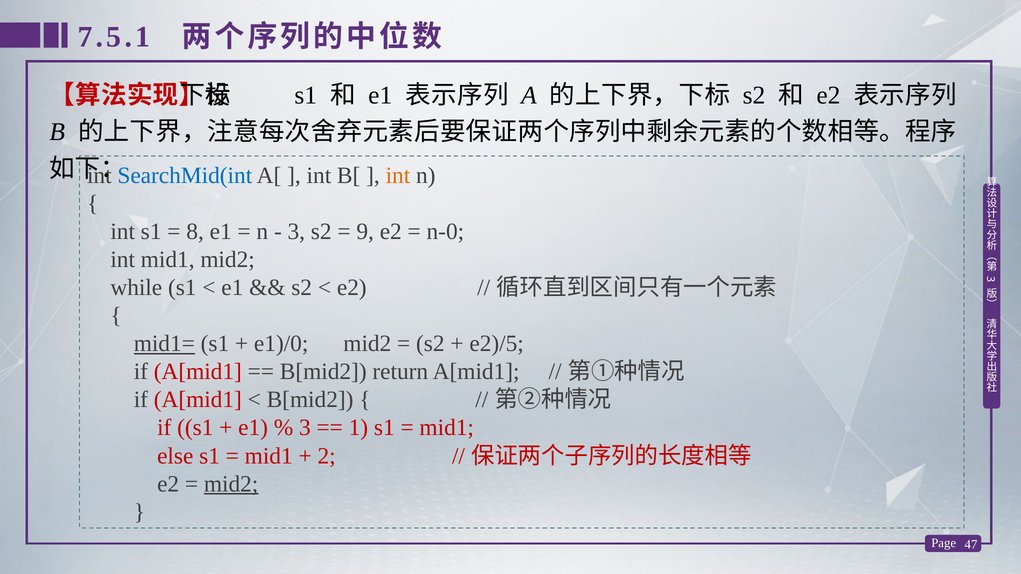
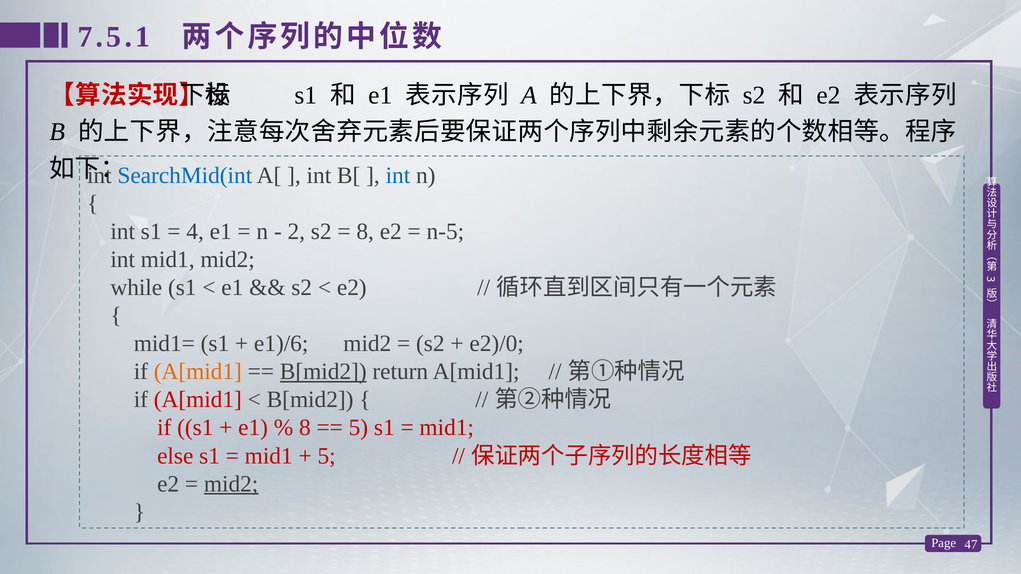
int at (398, 175) colour: orange -> blue
8: 8 -> 4
3 at (296, 232): 3 -> 2
9 at (365, 232): 9 -> 8
n-0: n-0 -> n-5
mid1= underline: present -> none
e1)/0: e1)/0 -> e1)/6
e2)/5: e2)/5 -> e2)/0
A[mid1 at (198, 372) colour: red -> orange
B[mid2 at (323, 372) underline: none -> present
3 at (305, 428): 3 -> 8
1 at (358, 428): 1 -> 5
2 at (327, 456): 2 -> 5
